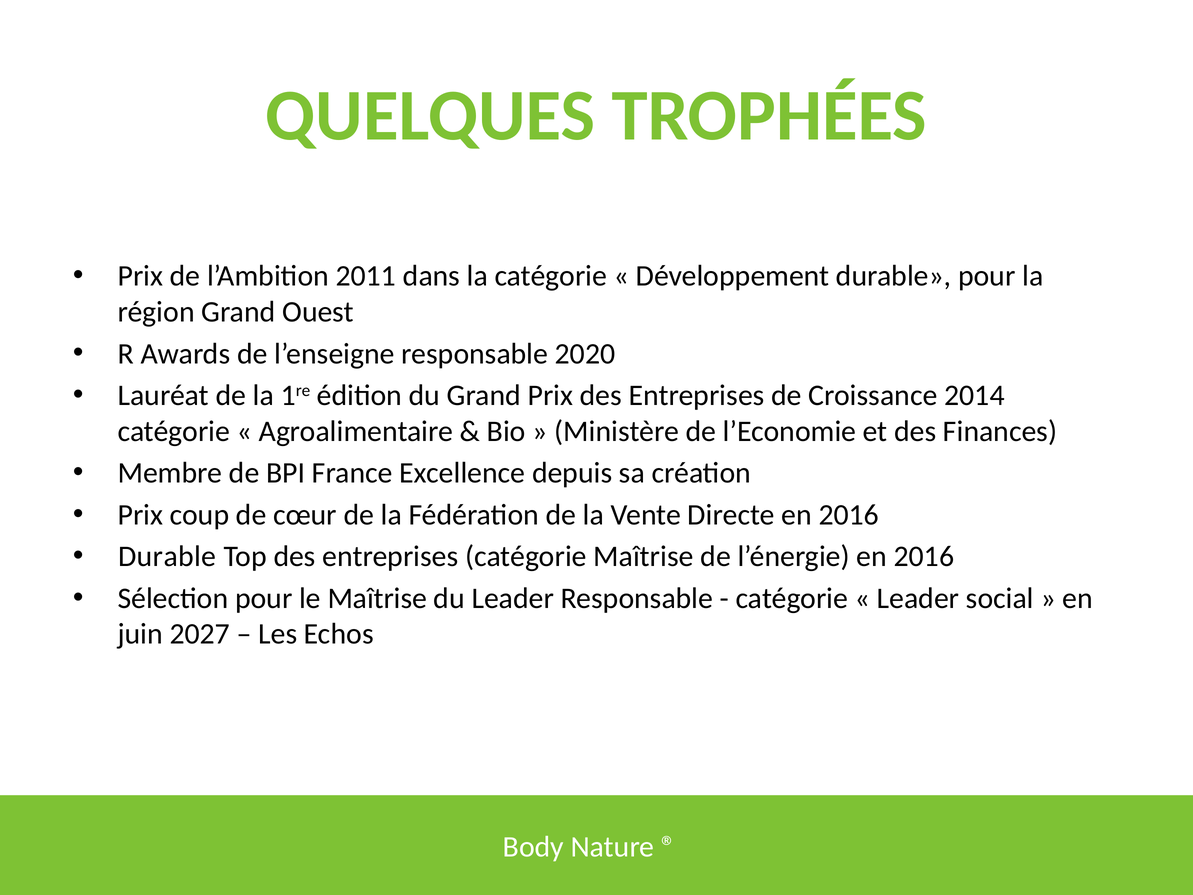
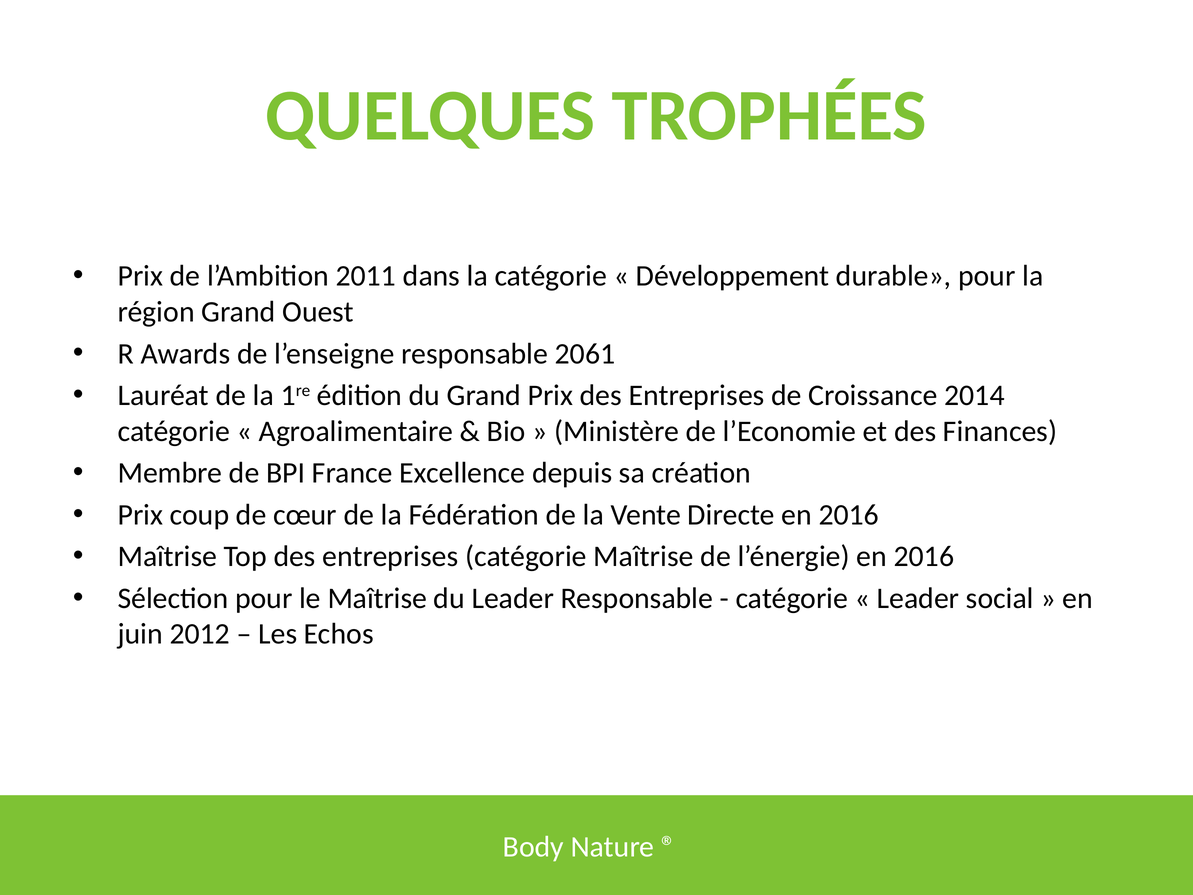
2020: 2020 -> 2061
Durable at (167, 556): Durable -> Maîtrise
2027: 2027 -> 2012
